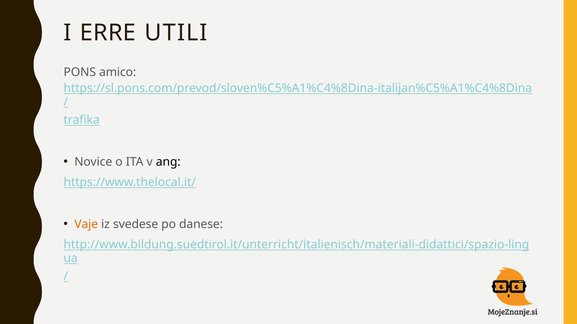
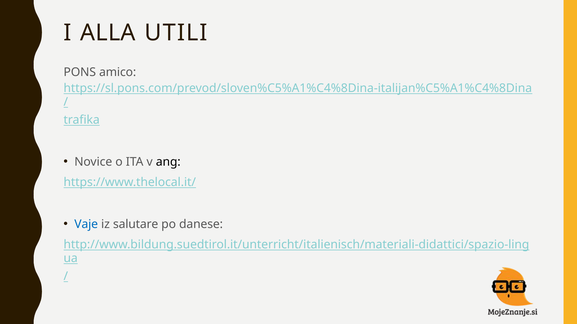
ERRE: ERRE -> ALLA
Vaje colour: orange -> blue
svedese: svedese -> salutare
